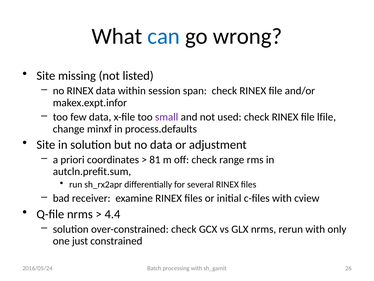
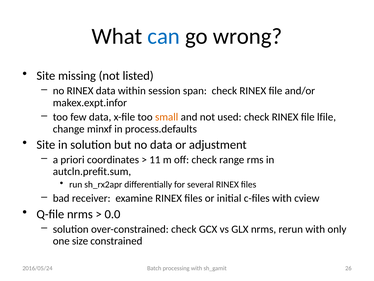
small colour: purple -> orange
81: 81 -> 11
4.4: 4.4 -> 0.0
just: just -> size
